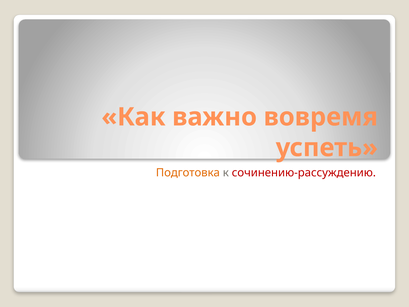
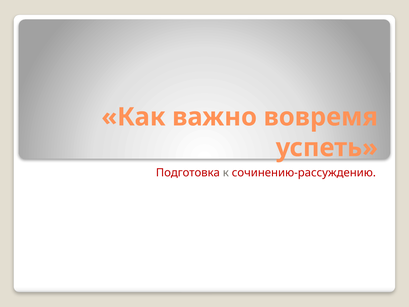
Подготовка colour: orange -> red
